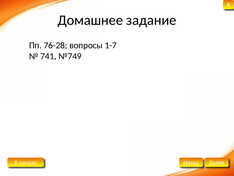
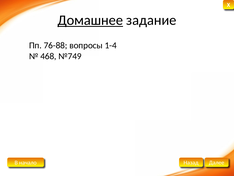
Домашнее underline: none -> present
76-28: 76-28 -> 76-88
1-7: 1-7 -> 1-4
741: 741 -> 468
